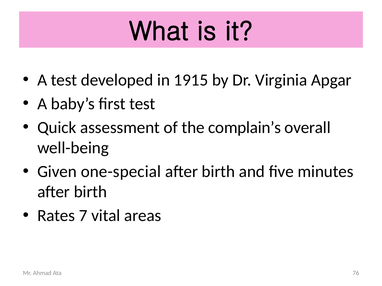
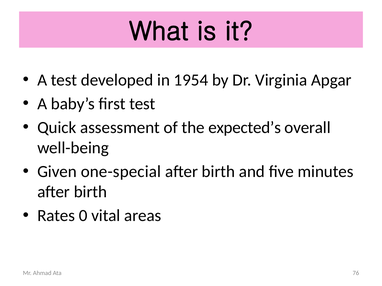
1915: 1915 -> 1954
complain’s: complain’s -> expected’s
7: 7 -> 0
